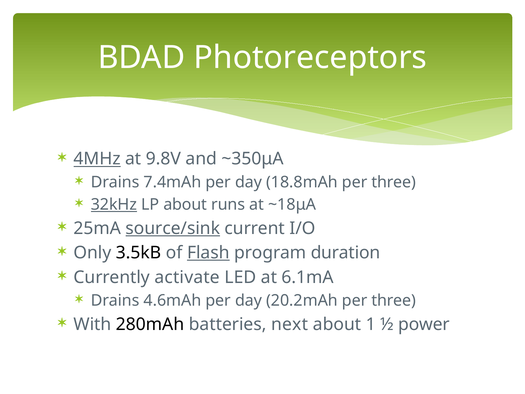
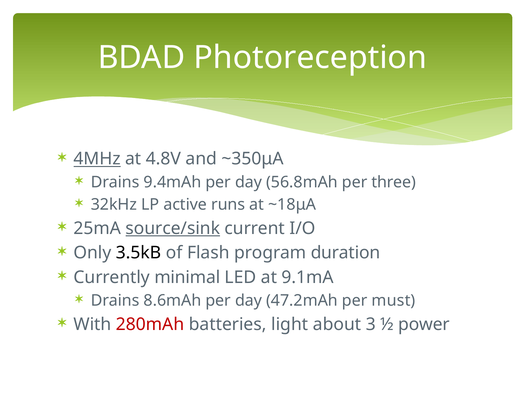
Photoreceptors: Photoreceptors -> Photoreception
9.8V: 9.8V -> 4.8V
7.4mAh: 7.4mAh -> 9.4mAh
18.8mAh: 18.8mAh -> 56.8mAh
32kHz underline: present -> none
LP about: about -> active
Flash underline: present -> none
activate: activate -> minimal
6.1mA: 6.1mA -> 9.1mA
4.6mAh: 4.6mAh -> 8.6mAh
20.2mAh: 20.2mAh -> 47.2mAh
three at (394, 300): three -> must
280mAh colour: black -> red
next: next -> light
1: 1 -> 3
